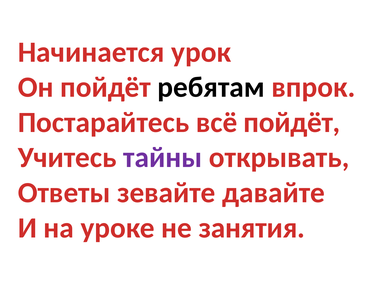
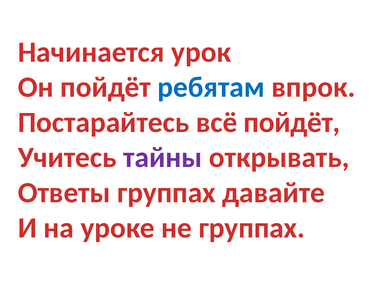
ребятам colour: black -> blue
Ответы зевайте: зевайте -> группах
не занятия: занятия -> группах
